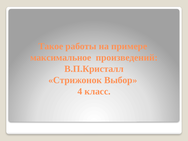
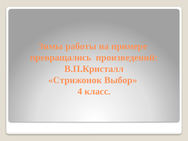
Такое: Такое -> Зимы
максимальное: максимальное -> превращались
